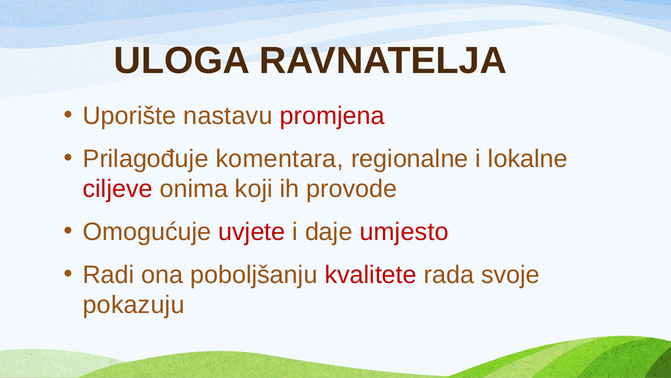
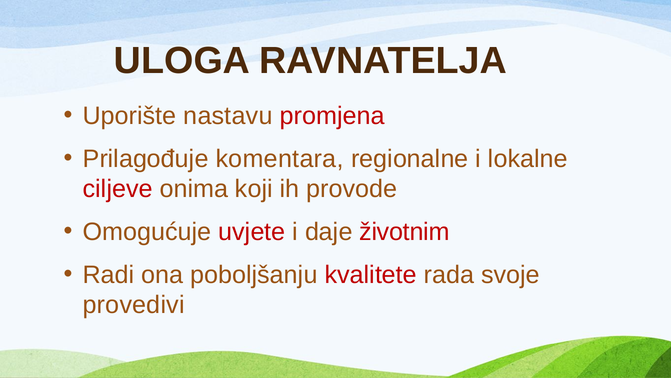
umjesto: umjesto -> životnim
pokazuju: pokazuju -> provedivi
